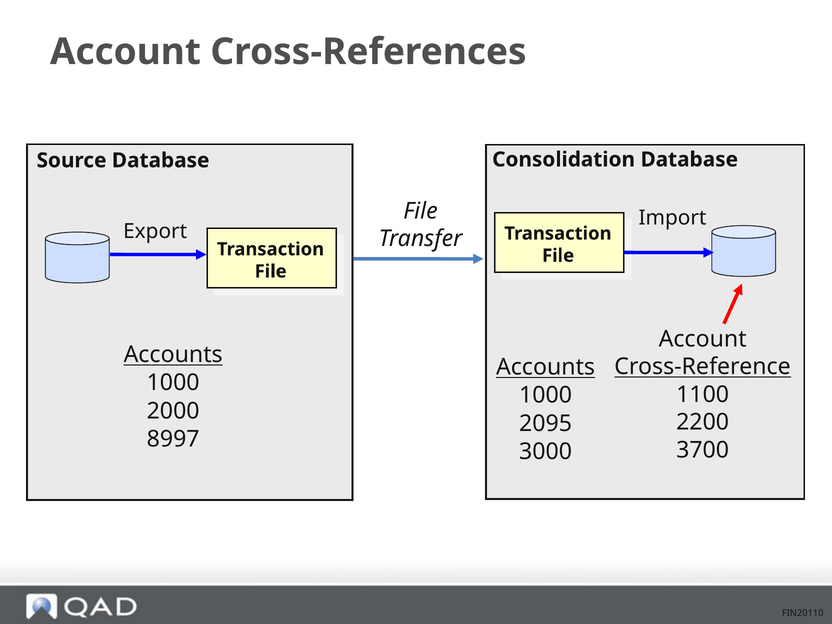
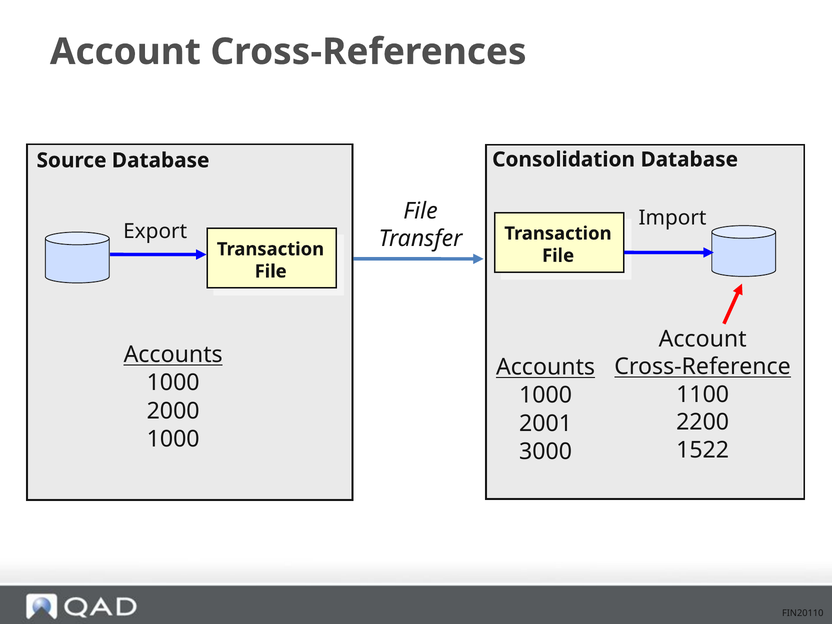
2095: 2095 -> 2001
8997 at (173, 439): 8997 -> 1000
3700: 3700 -> 1522
